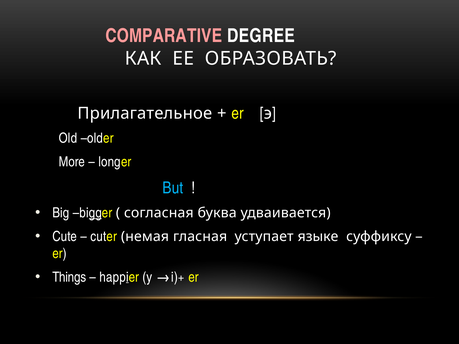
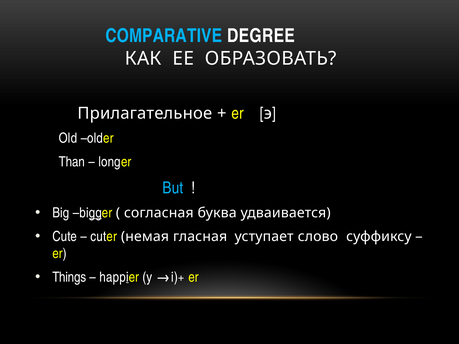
COMPARATIVE colour: pink -> light blue
More: More -> Than
языке: языке -> слово
